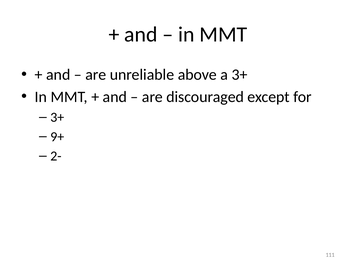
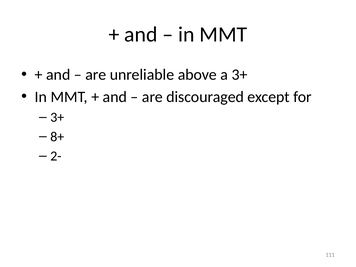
9+: 9+ -> 8+
